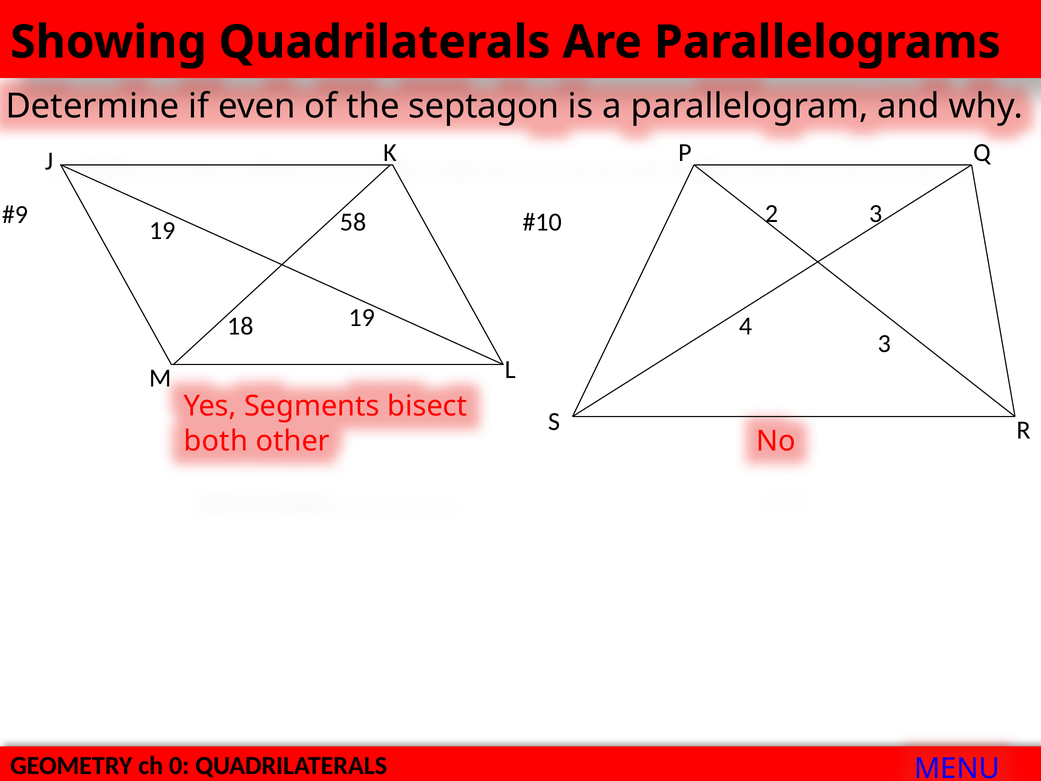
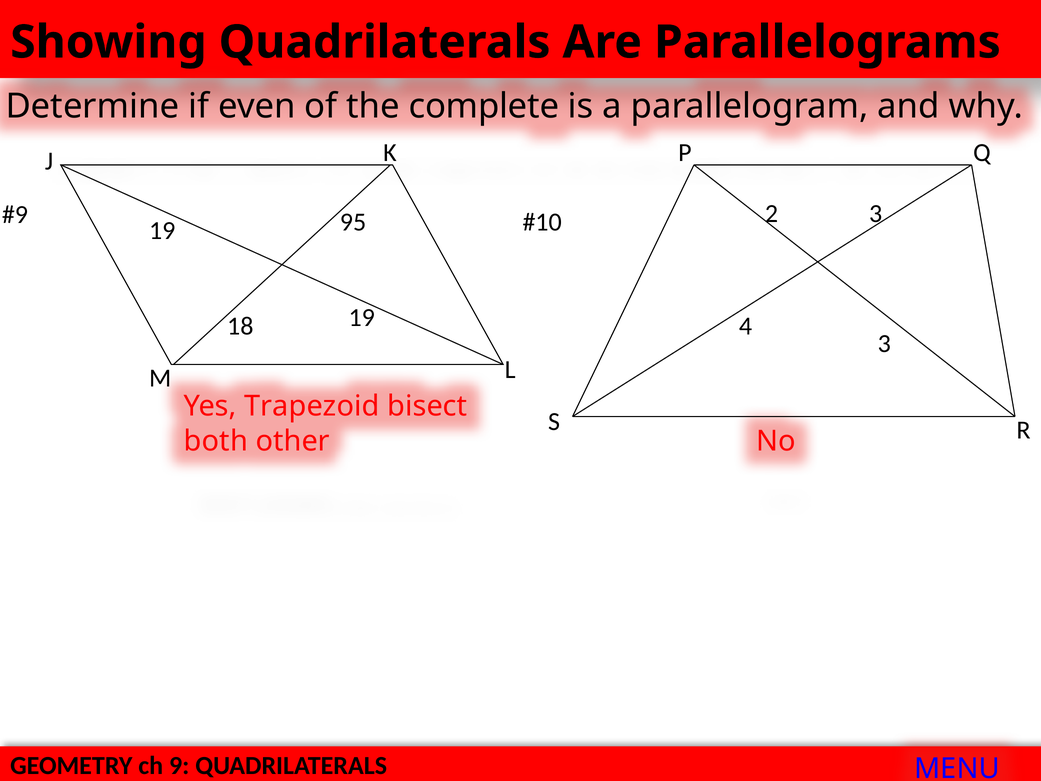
septagon: septagon -> complete
58: 58 -> 95
Segments: Segments -> Trapezoid
0: 0 -> 9
